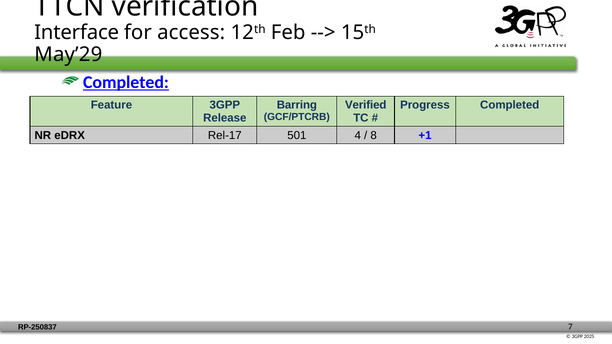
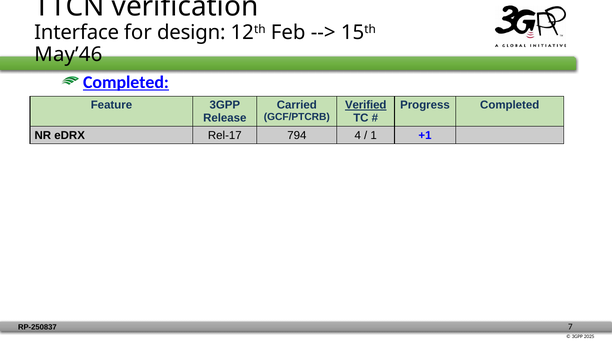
access: access -> design
May’29: May’29 -> May’46
Barring: Barring -> Carried
Verified underline: none -> present
501: 501 -> 794
8: 8 -> 1
